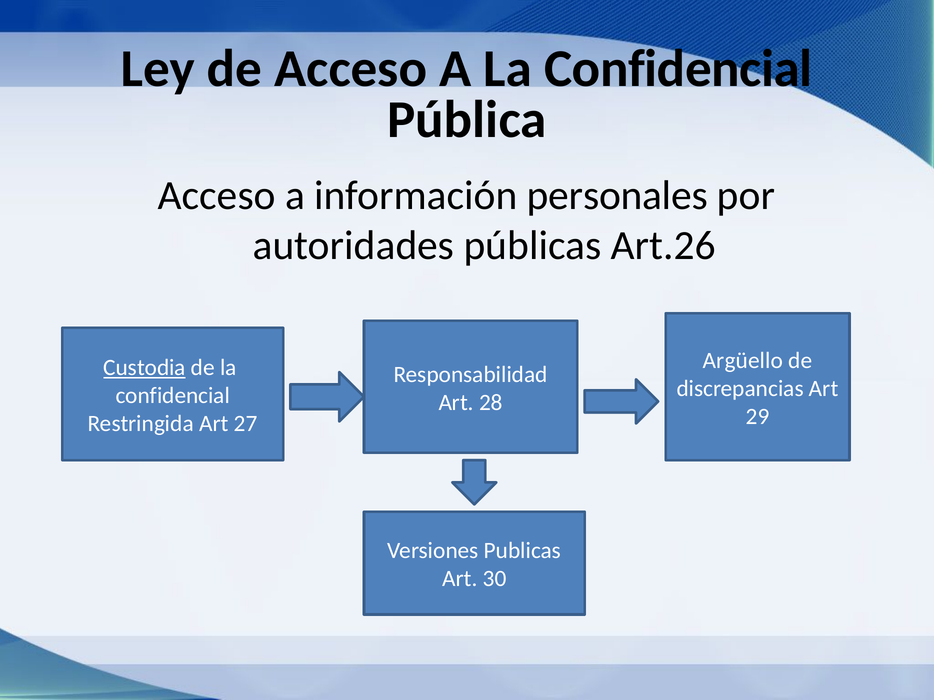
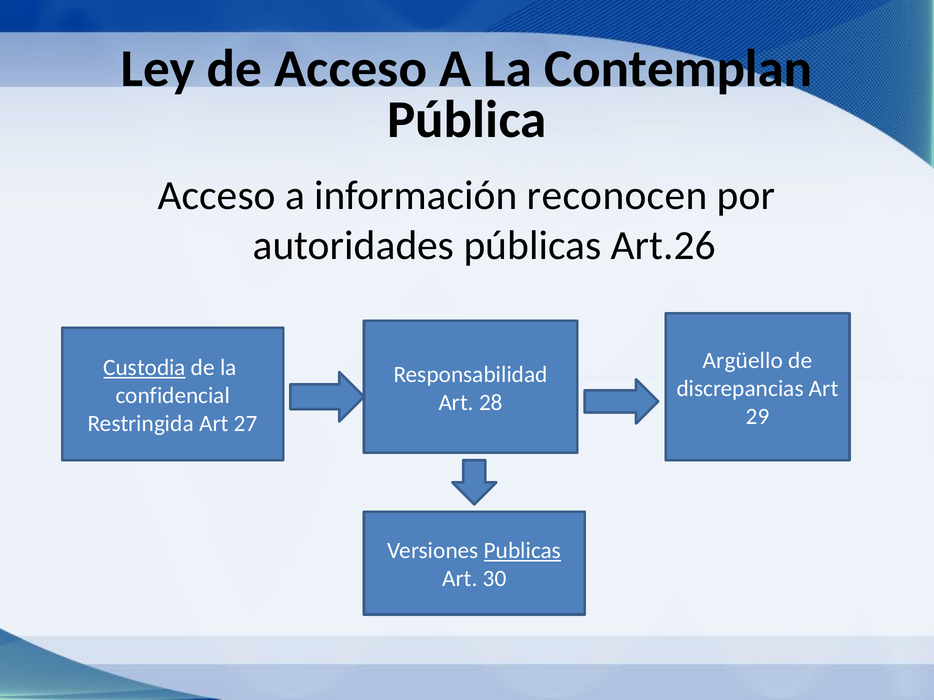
A La Confidencial: Confidencial -> Contemplan
personales: personales -> reconocen
Publicas underline: none -> present
